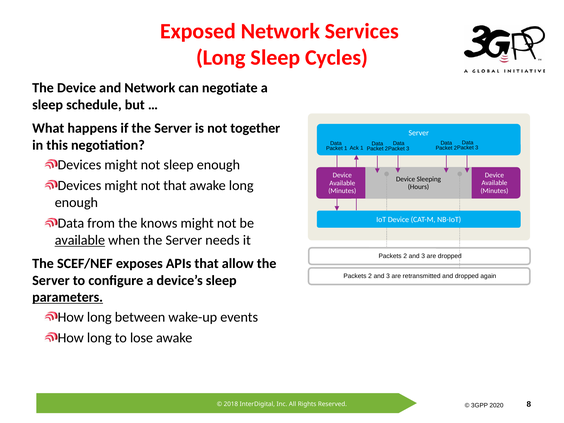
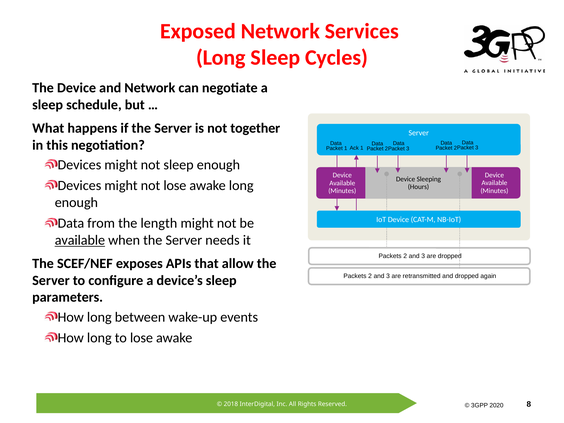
not that: that -> lose
knows: knows -> length
parameters underline: present -> none
